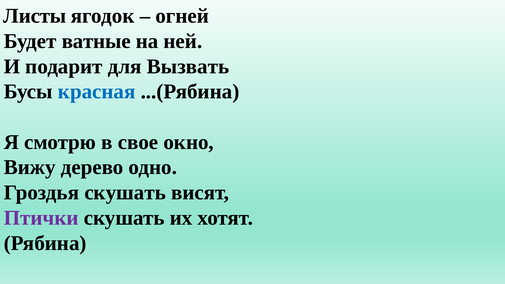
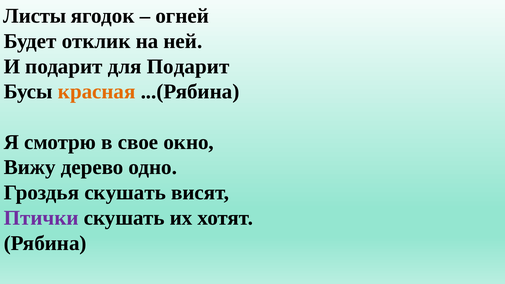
ватные: ватные -> отклик
для Вызвать: Вызвать -> Подарит
красная colour: blue -> orange
